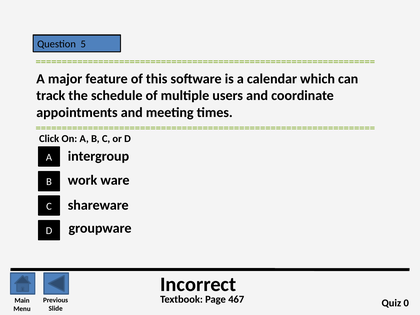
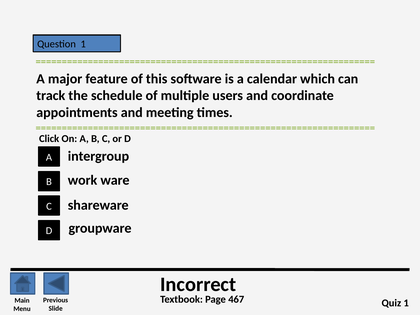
Question 5: 5 -> 1
Quiz 0: 0 -> 1
